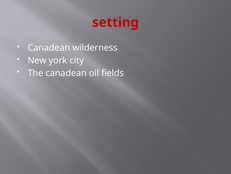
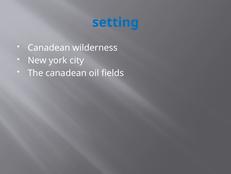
setting colour: red -> blue
